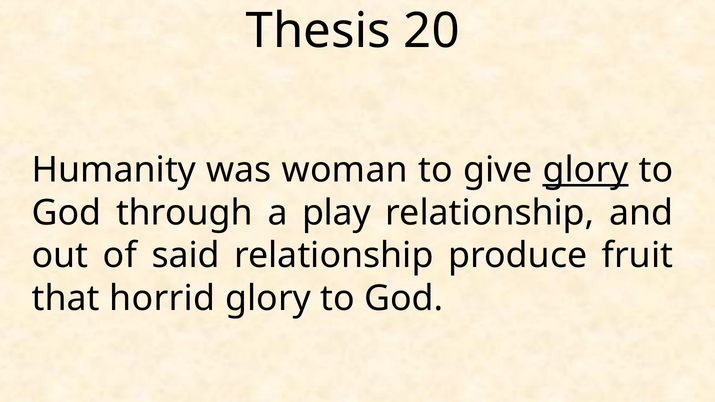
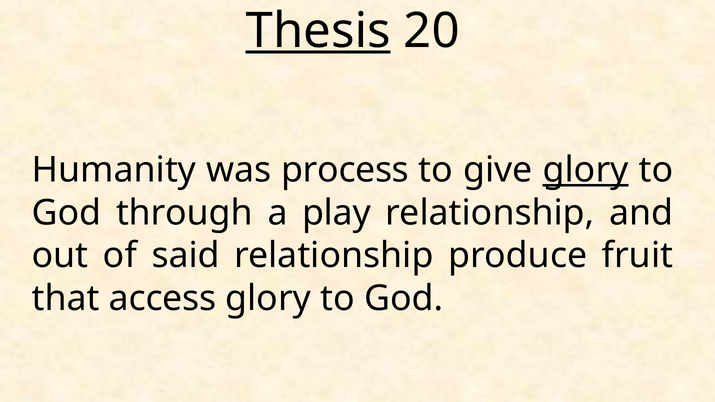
Thesis underline: none -> present
woman: woman -> process
horrid: horrid -> access
